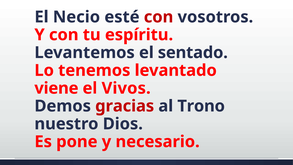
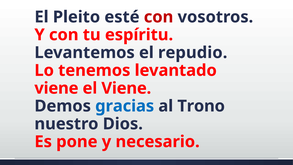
Necio: Necio -> Pleito
sentado: sentado -> repudio
el Vivos: Vivos -> Viene
gracias colour: red -> blue
